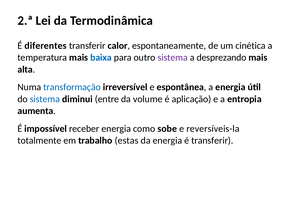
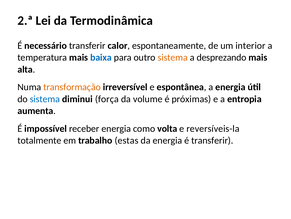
diferentes: diferentes -> necessário
cinética: cinética -> interior
sistema at (173, 57) colour: purple -> orange
transformação colour: blue -> orange
entre: entre -> força
aplicação: aplicação -> próximas
sobe: sobe -> volta
